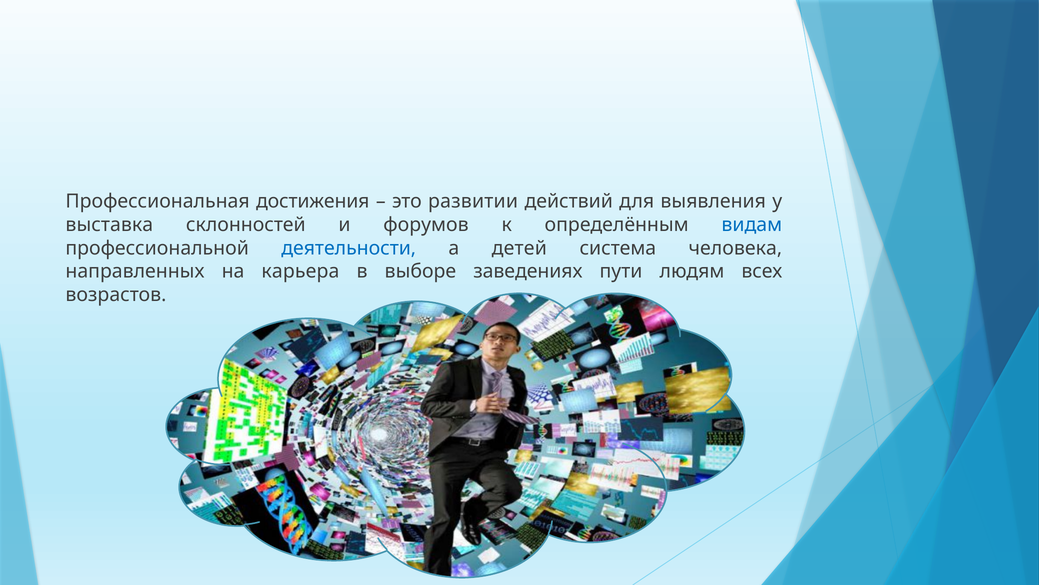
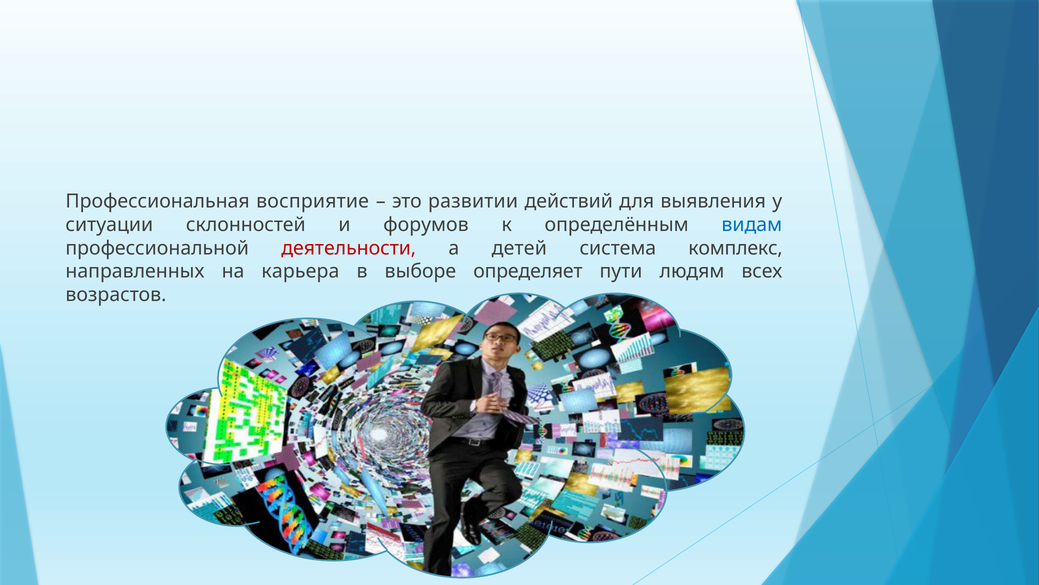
достижения: достижения -> восприятие
выставка: выставка -> ситуации
деятельности colour: blue -> red
человека: человека -> комплекс
заведениях: заведениях -> определяет
